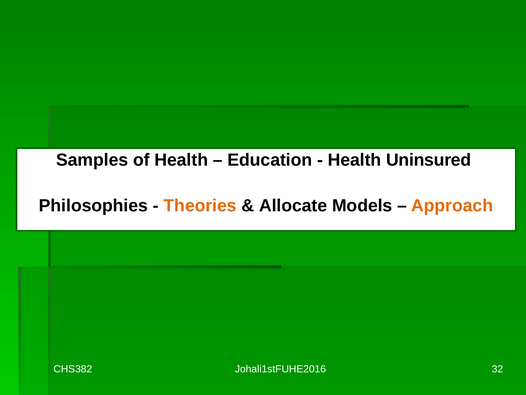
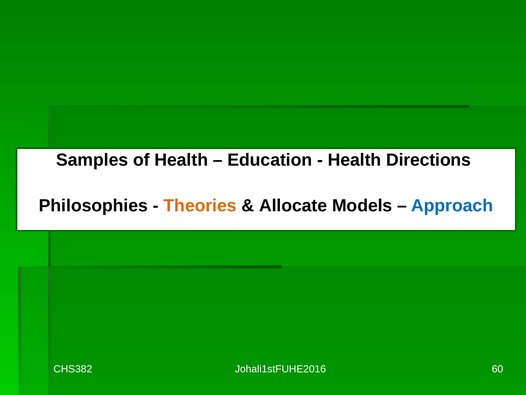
Uninsured: Uninsured -> Directions
Approach colour: orange -> blue
32: 32 -> 60
